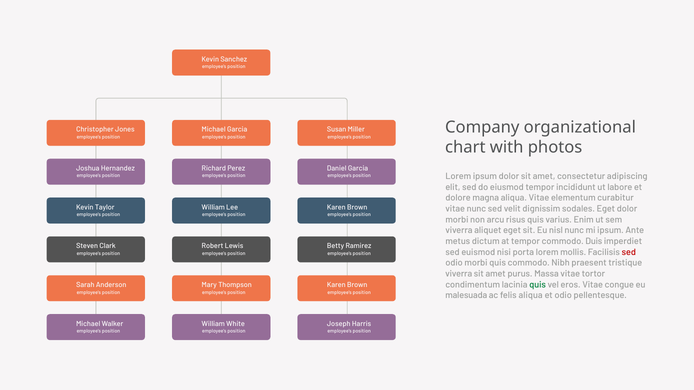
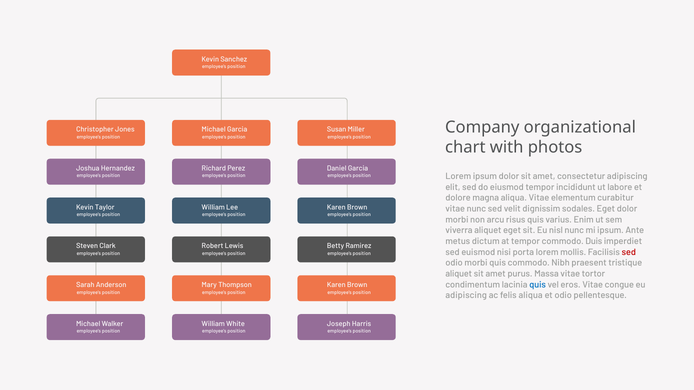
viverra at (459, 274): viverra -> aliquet
quis at (538, 285) colour: green -> blue
malesuada at (466, 296): malesuada -> adipiscing
